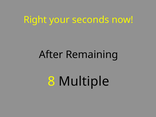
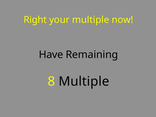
your seconds: seconds -> multiple
After: After -> Have
